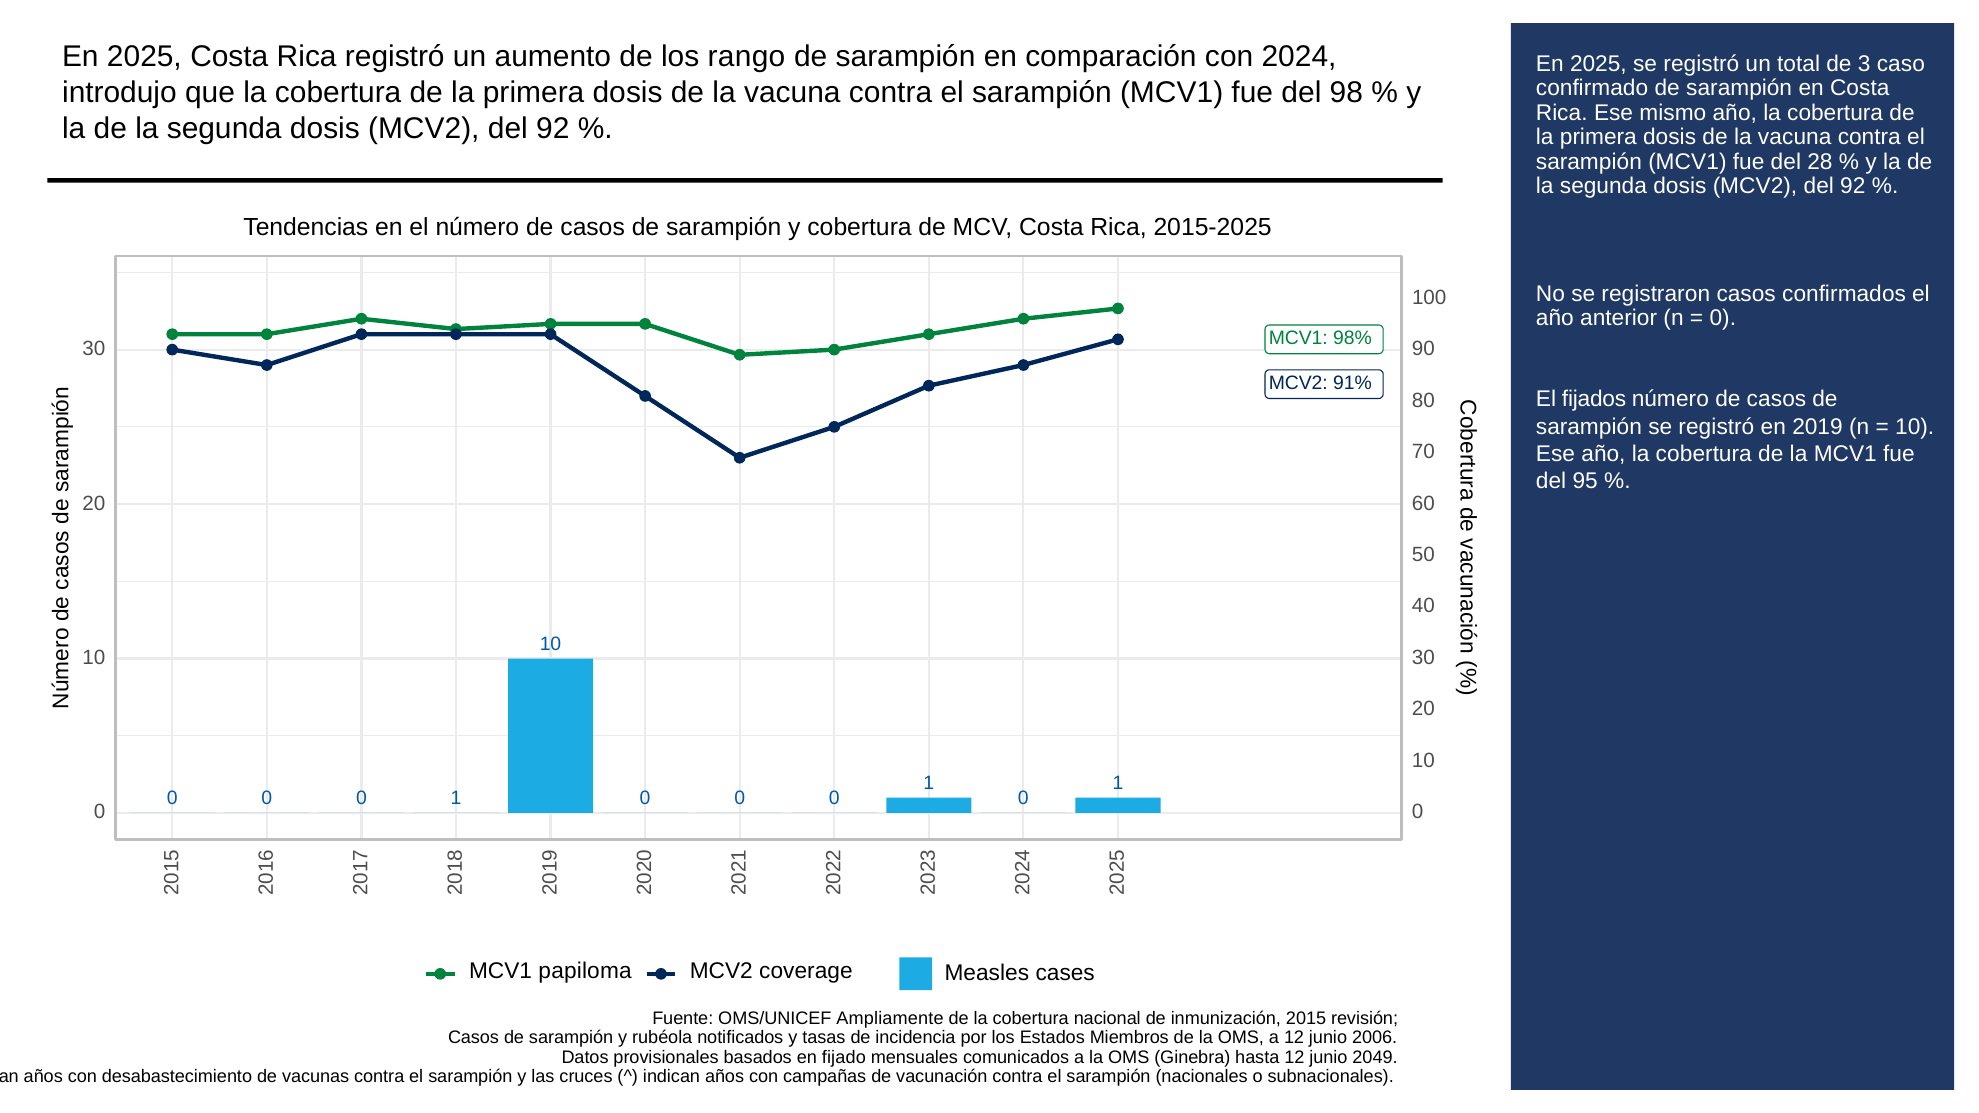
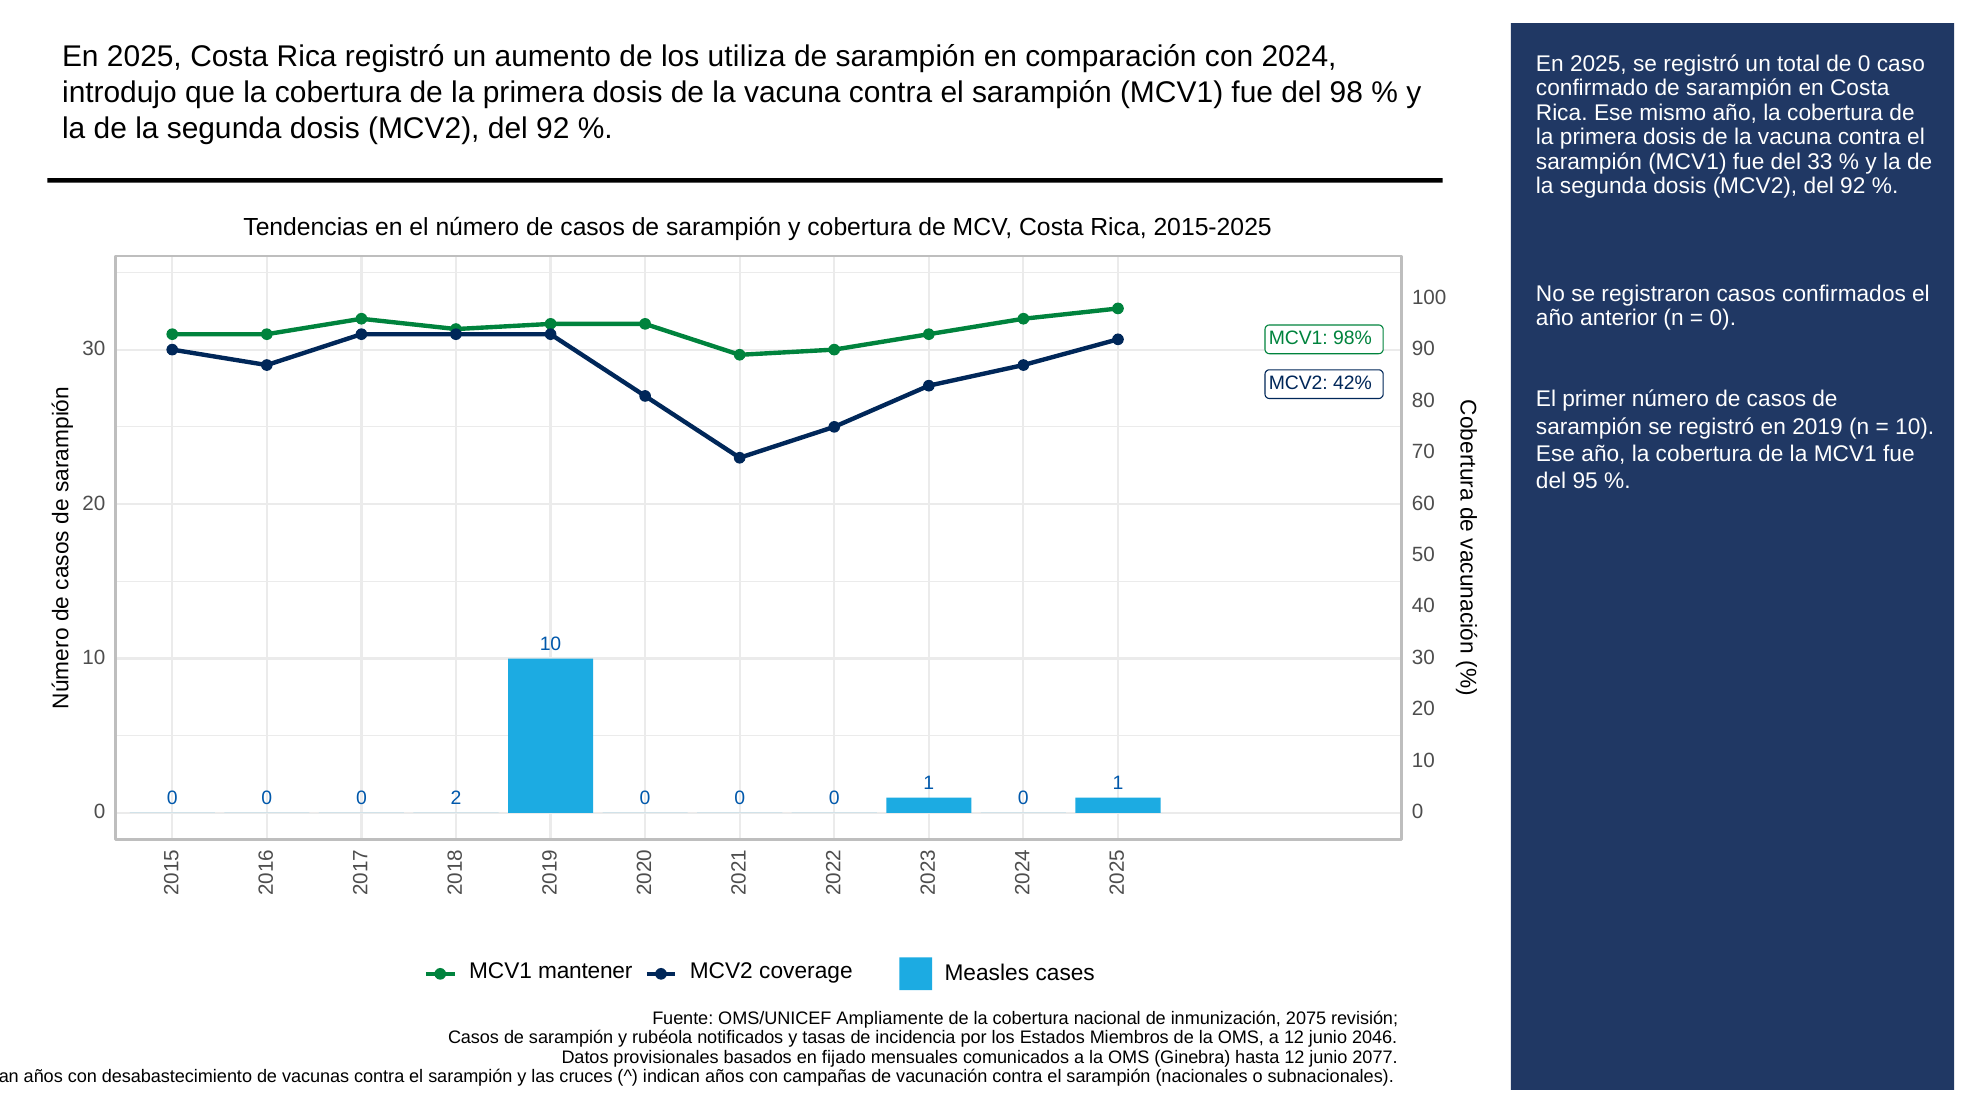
rango: rango -> utiliza
de 3: 3 -> 0
28: 28 -> 33
91%: 91% -> 42%
fijados: fijados -> primer
1 at (456, 798): 1 -> 2
papiloma: papiloma -> mantener
2015: 2015 -> 2075
2006: 2006 -> 2046
2049: 2049 -> 2077
